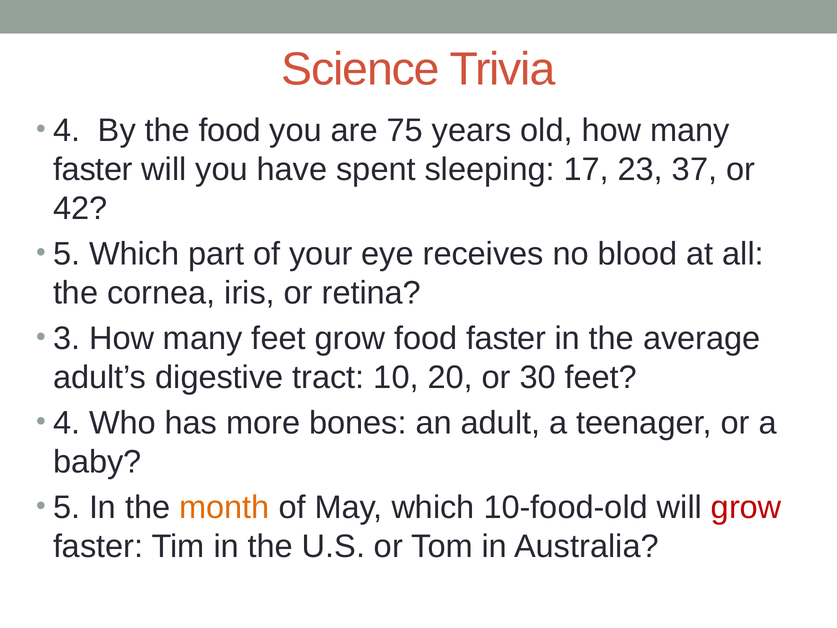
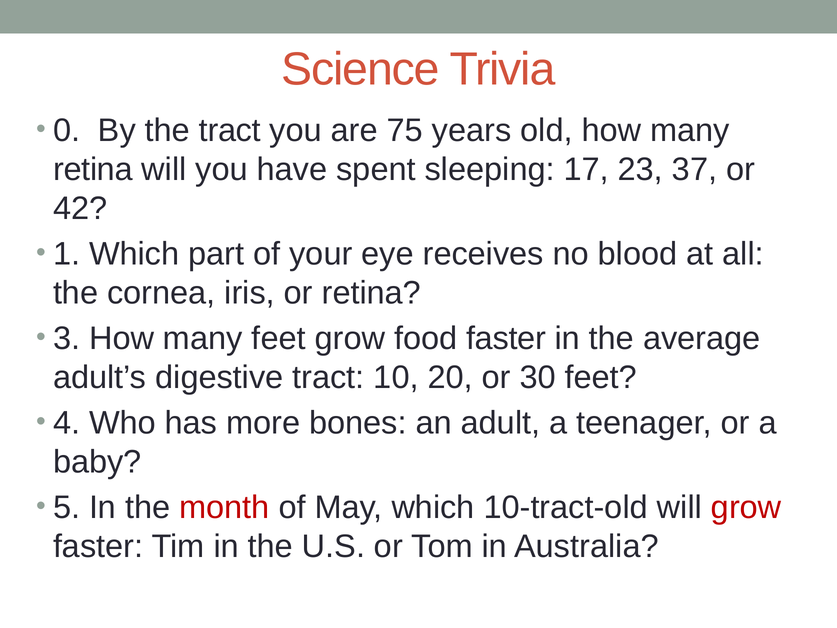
4 at (67, 131): 4 -> 0
the food: food -> tract
faster at (93, 170): faster -> retina
5 at (67, 254): 5 -> 1
month colour: orange -> red
10-food-old: 10-food-old -> 10-tract-old
